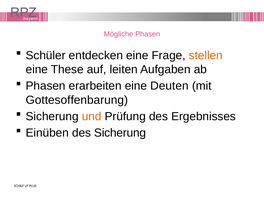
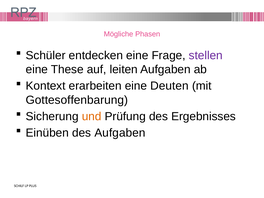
stellen colour: orange -> purple
Phasen at (46, 86): Phasen -> Kontext
des Sicherung: Sicherung -> Aufgaben
